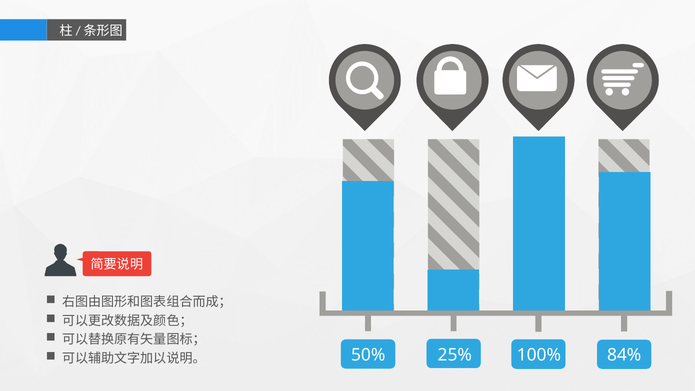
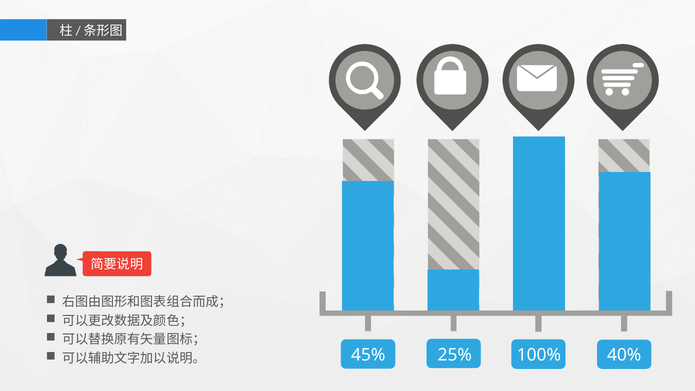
50%: 50% -> 45%
84%: 84% -> 40%
